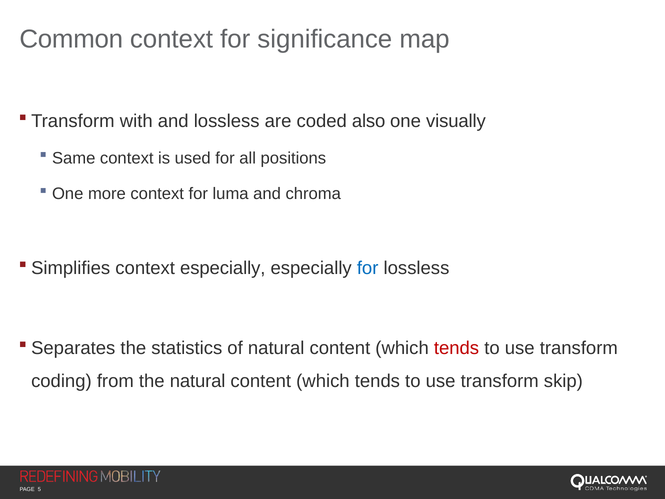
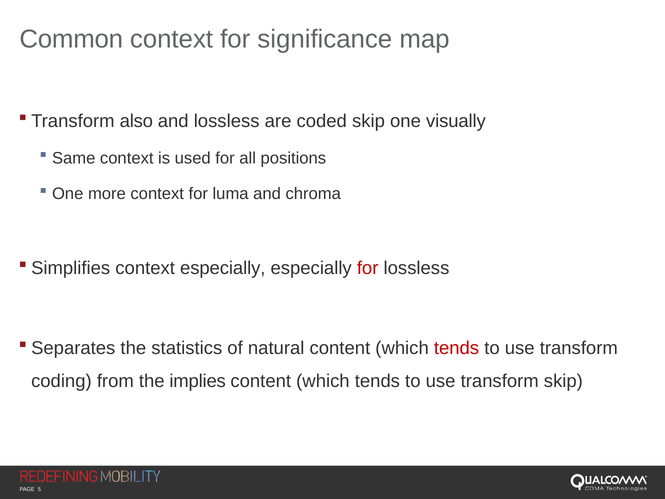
with: with -> also
coded also: also -> skip
for at (368, 268) colour: blue -> red
the natural: natural -> implies
